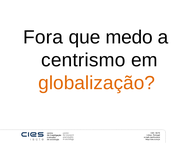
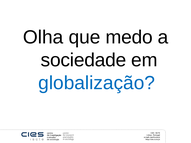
Fora: Fora -> Olha
centrismo: centrismo -> sociedade
globalização colour: orange -> blue
